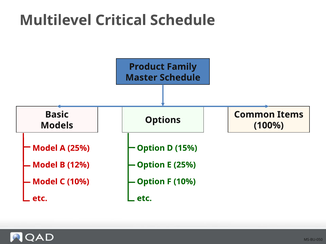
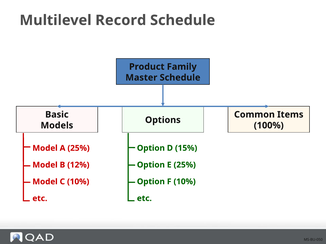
Critical: Critical -> Record
